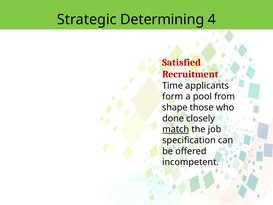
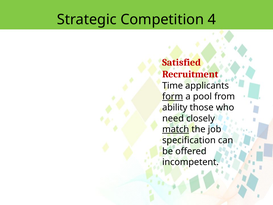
Determining: Determining -> Competition
form underline: none -> present
shape: shape -> ability
done: done -> need
